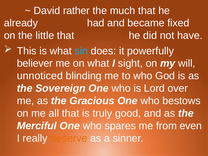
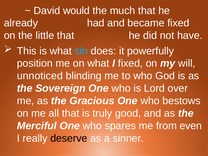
rather: rather -> would
believer: believer -> position
I sight: sight -> fixed
deserve colour: orange -> black
